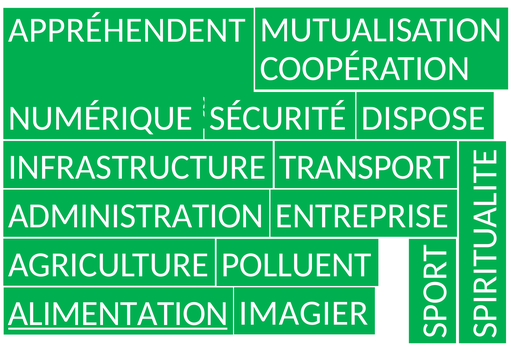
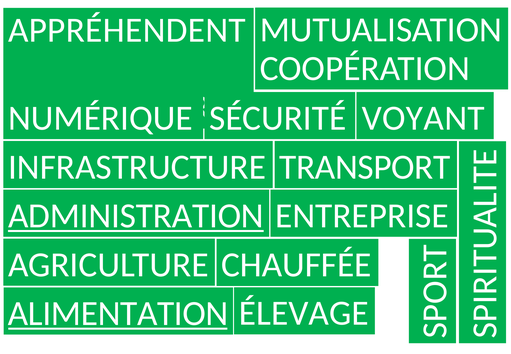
DISPOSE: DISPOSE -> VOYANT
ADMINISTRATION underline: none -> present
POLLUENT: POLLUENT -> CHAUFFÉE
IMAGIER: IMAGIER -> ÉLEVAGE
